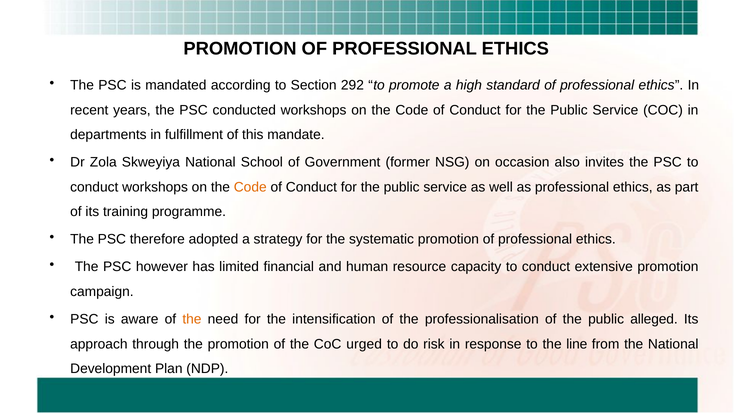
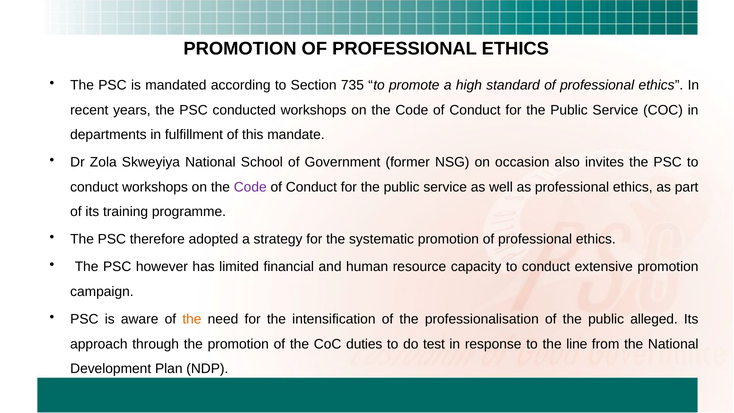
292: 292 -> 735
Code at (250, 187) colour: orange -> purple
urged: urged -> duties
risk: risk -> test
